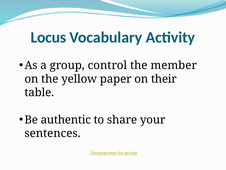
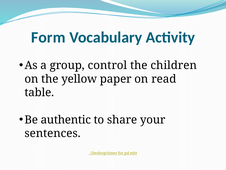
Locus: Locus -> Form
member: member -> children
their: their -> read
